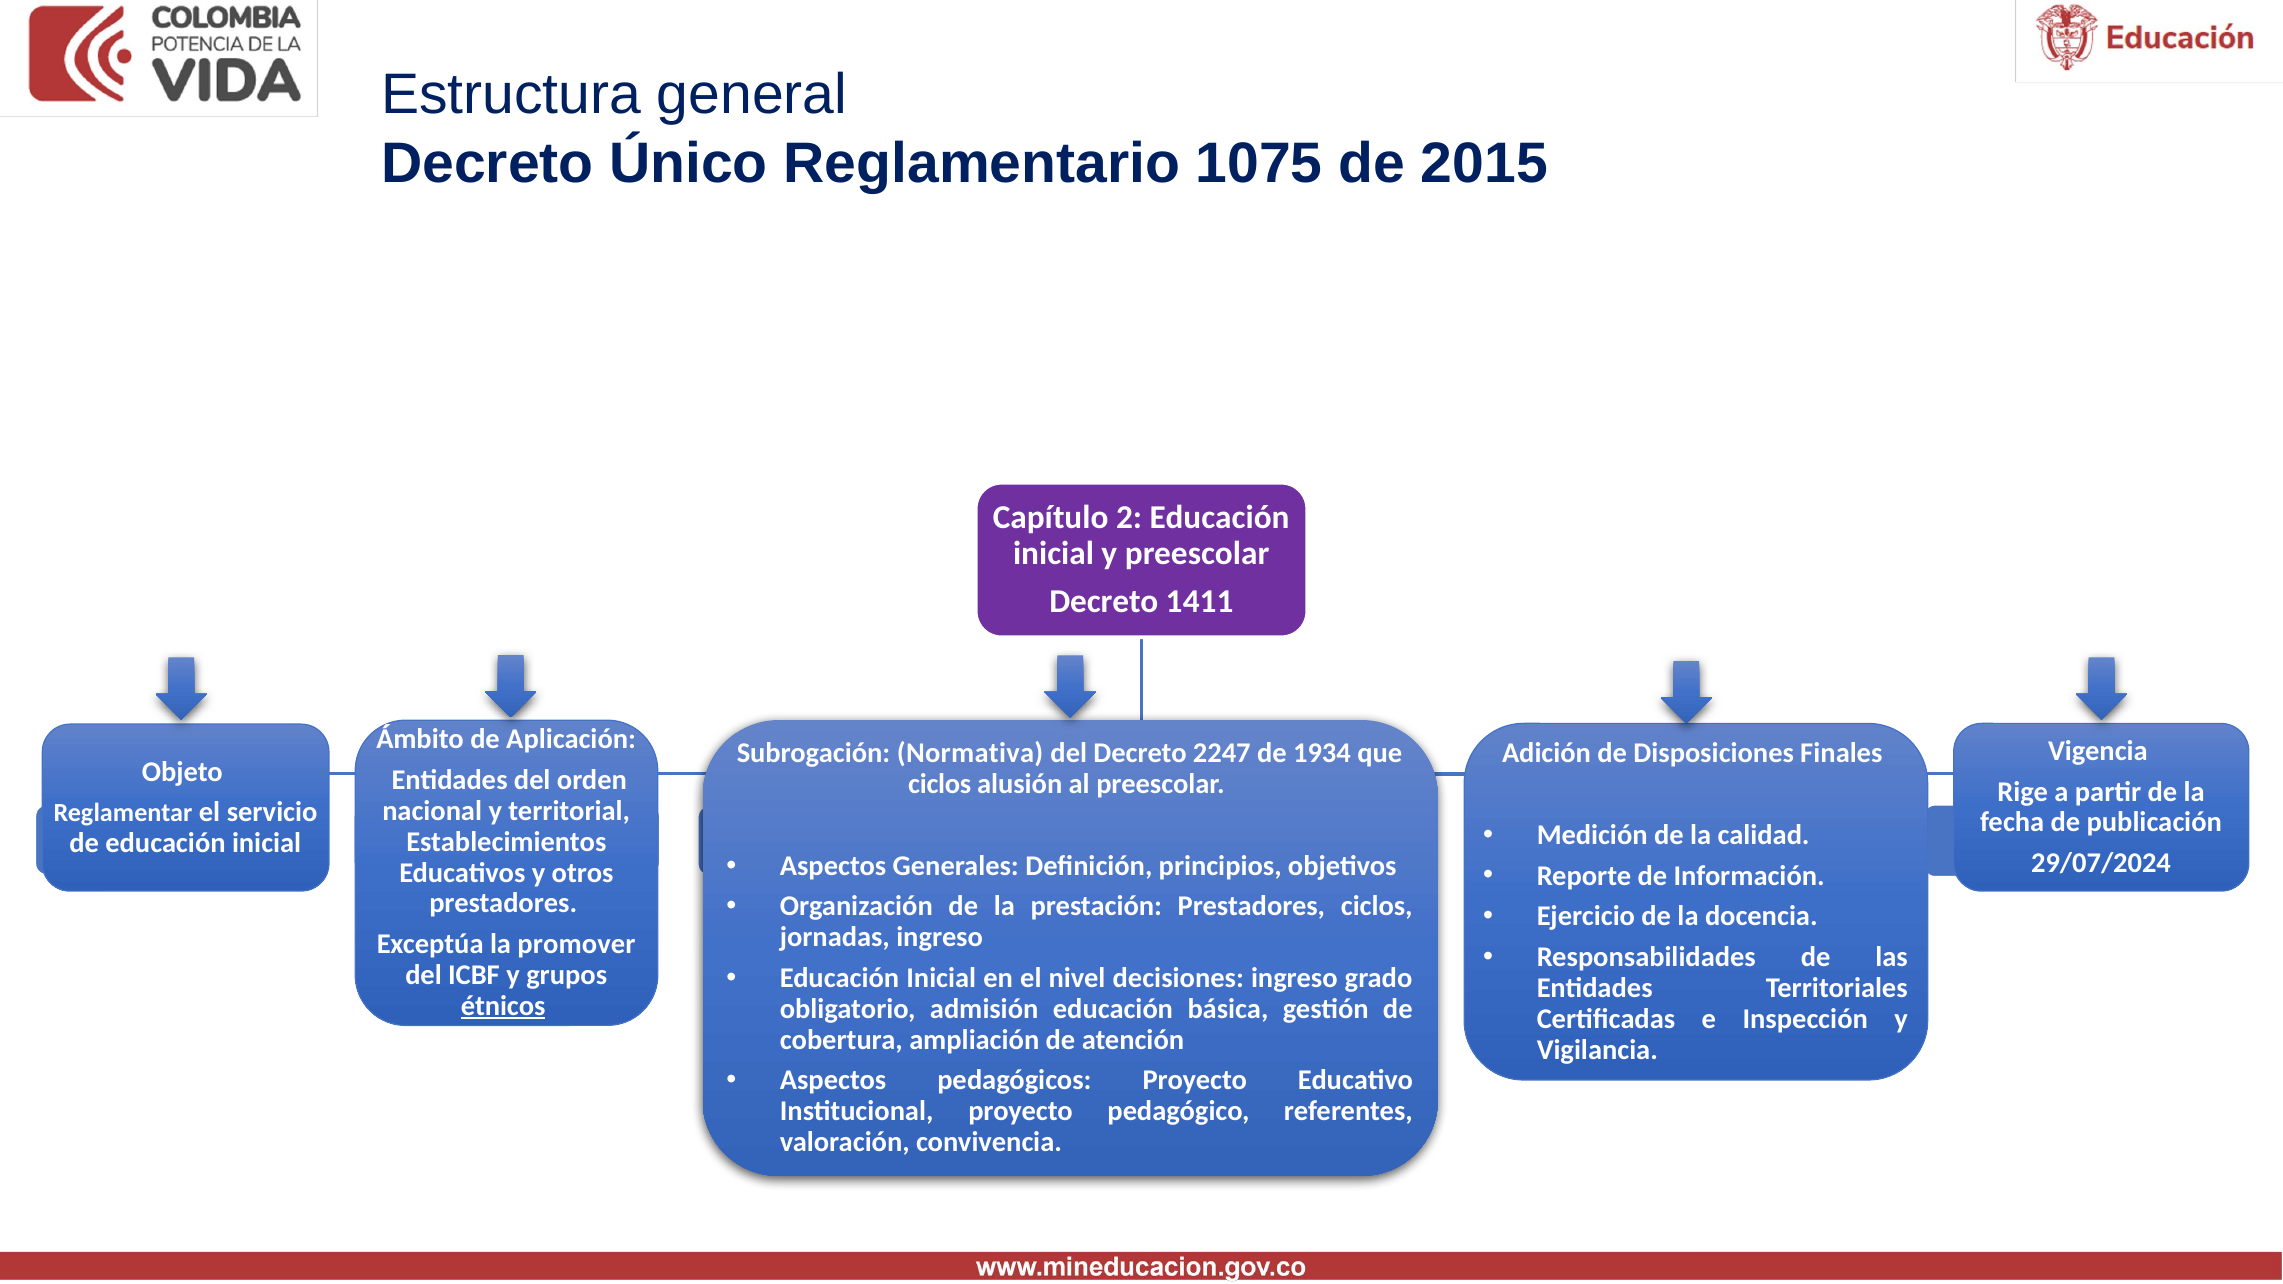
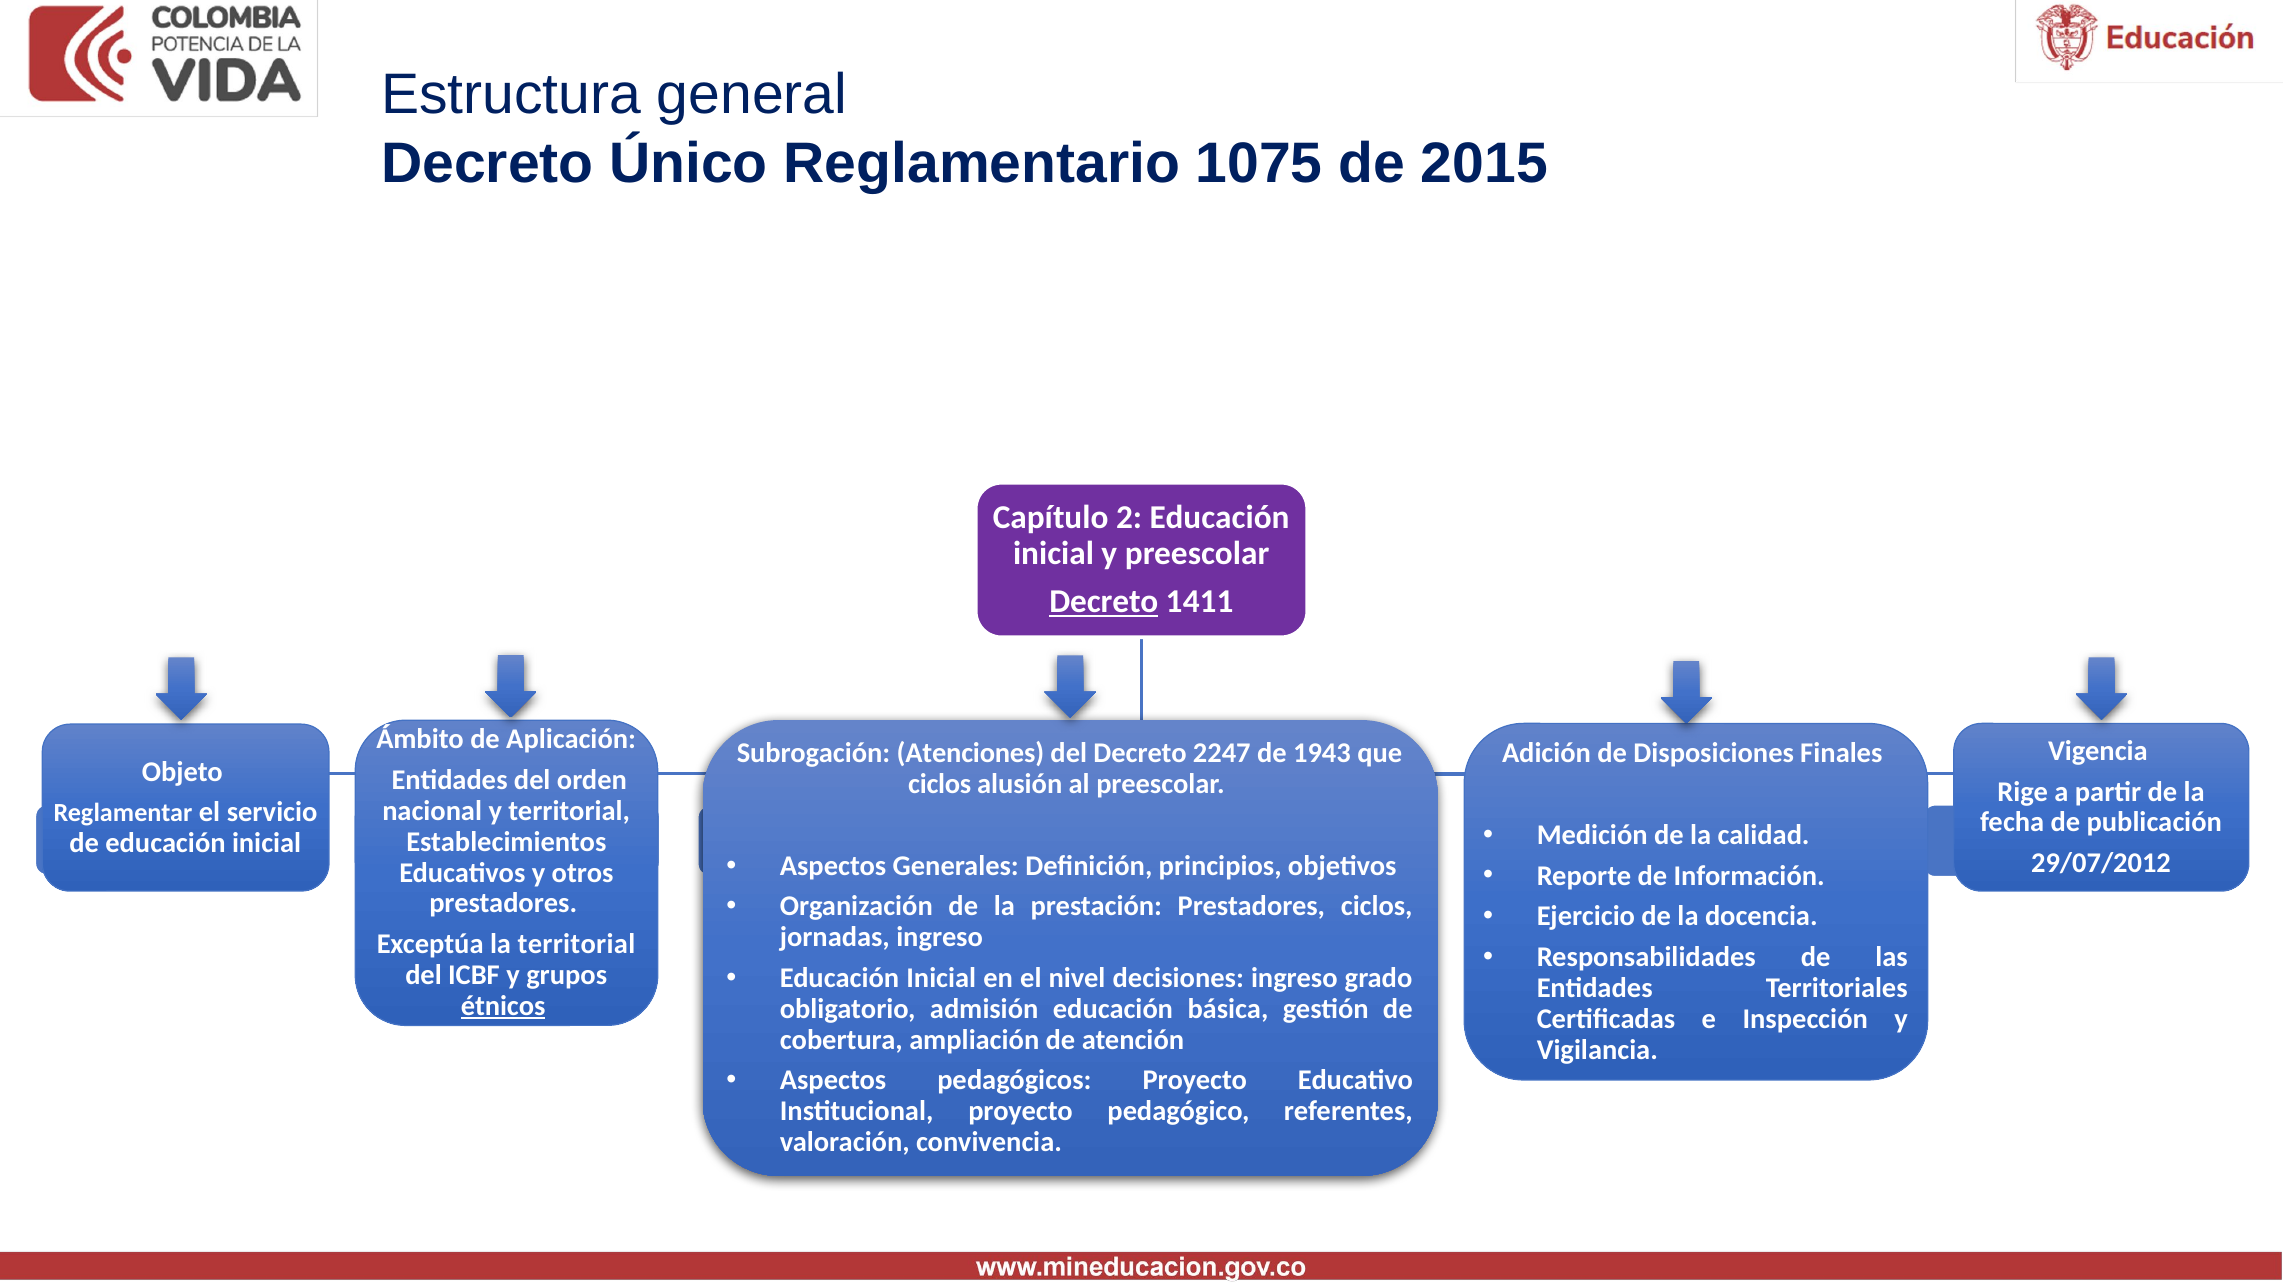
Decreto at (1104, 602) underline: none -> present
Normativa: Normativa -> Atenciones
1934: 1934 -> 1943
29/07/2024: 29/07/2024 -> 29/07/2012
la promover: promover -> territorial
